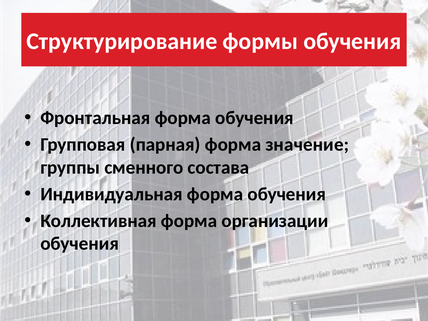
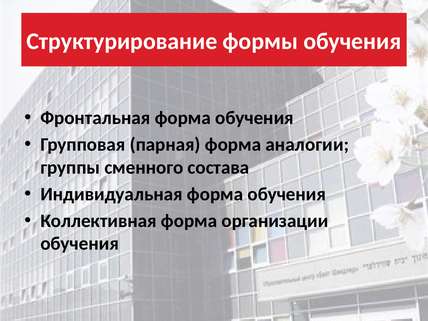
значение: значение -> аналогии
